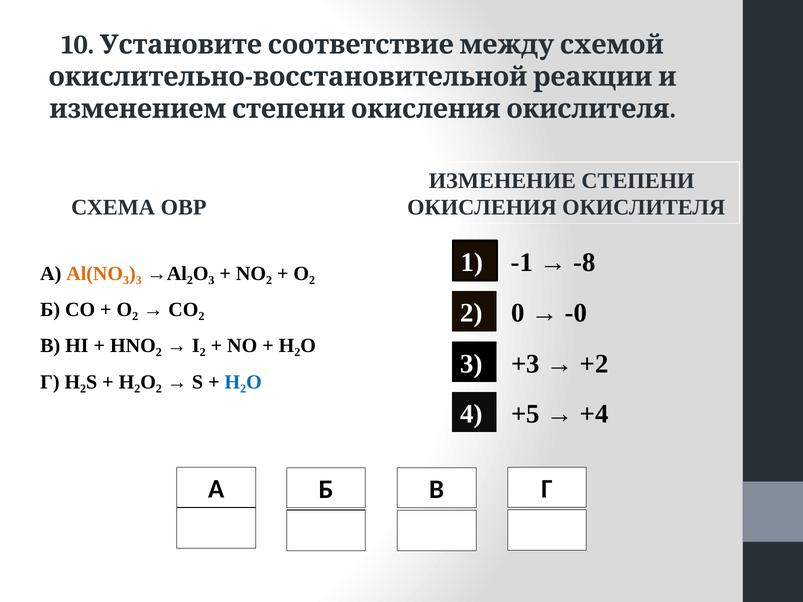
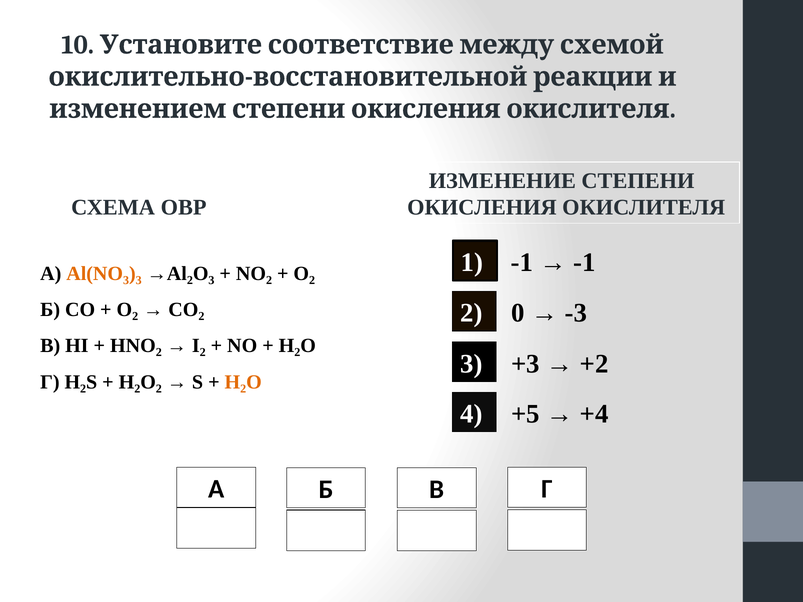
-8 at (584, 263): -8 -> -1
-0: -0 -> -3
H₂O at (243, 382) colour: blue -> orange
